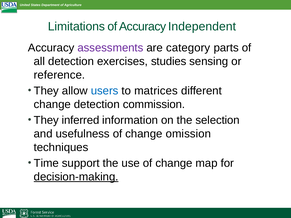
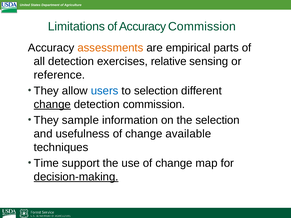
Accuracy Independent: Independent -> Commission
assessments colour: purple -> orange
category: category -> empirical
studies: studies -> relative
to matrices: matrices -> selection
change at (52, 104) underline: none -> present
inferred: inferred -> sample
omission: omission -> available
